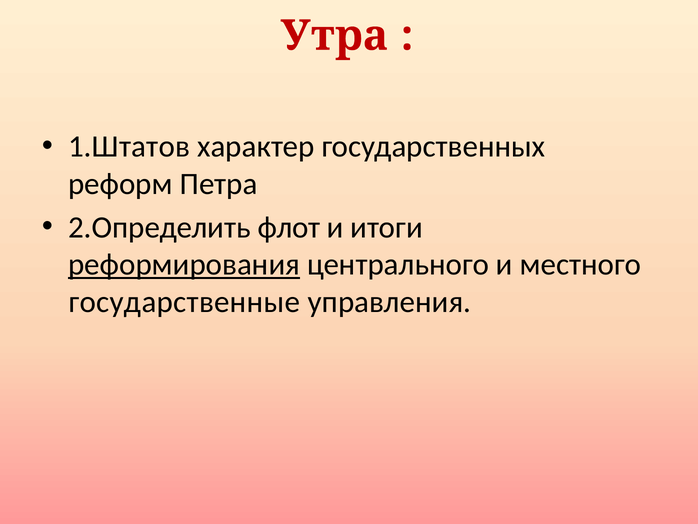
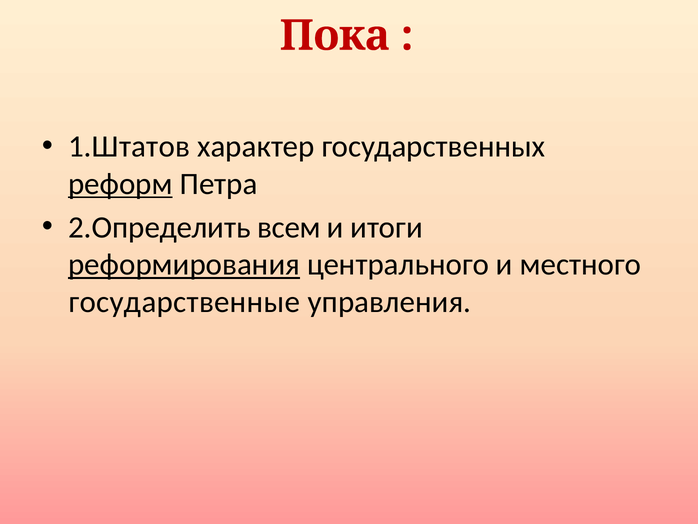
Утра: Утра -> Пока
реформ underline: none -> present
флот: флот -> всем
